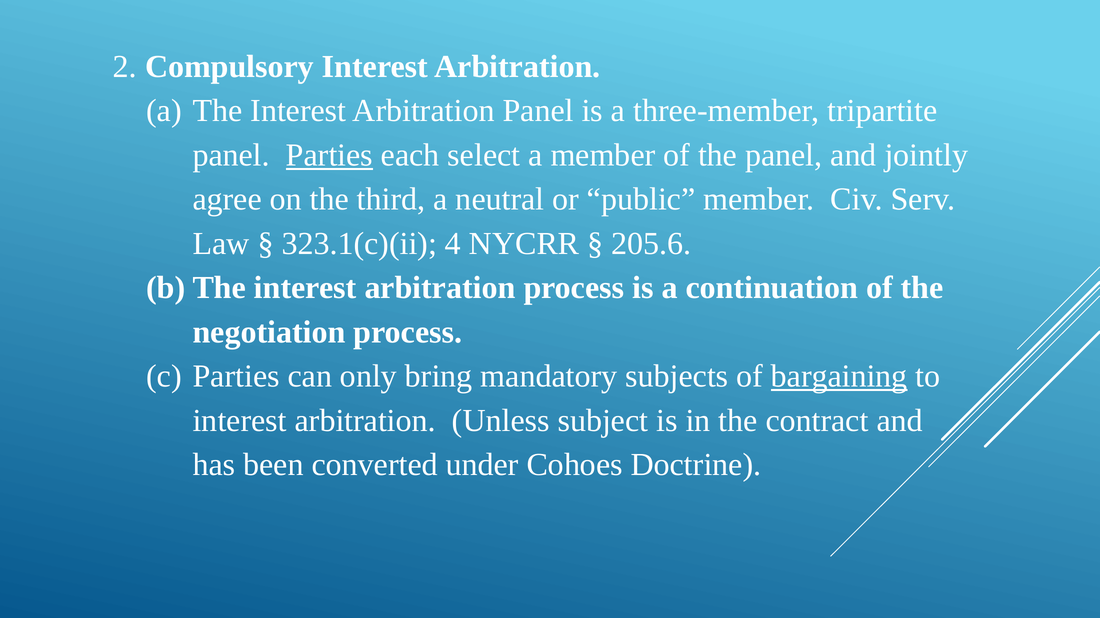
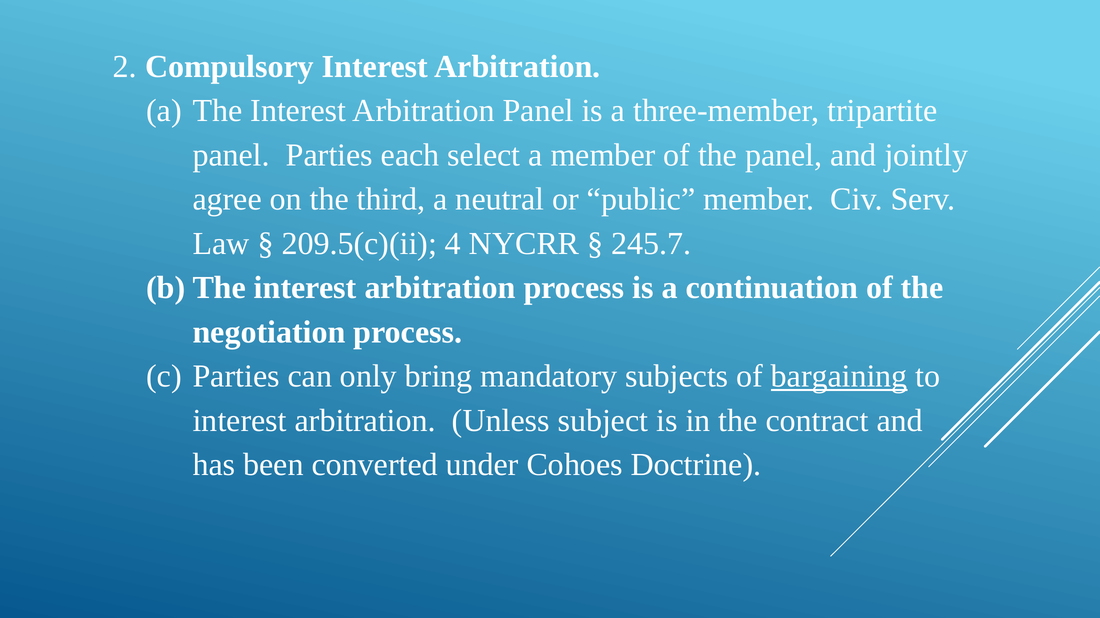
Parties at (329, 155) underline: present -> none
323.1(c)(ii: 323.1(c)(ii -> 209.5(c)(ii
205.6: 205.6 -> 245.7
